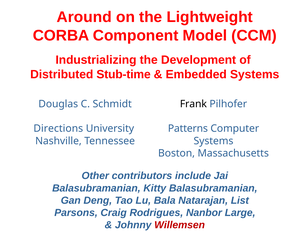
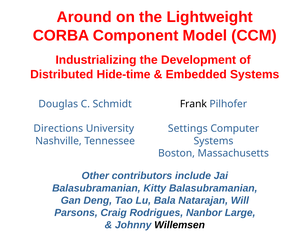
Stub-time: Stub-time -> Hide-time
Patterns: Patterns -> Settings
List: List -> Will
Willemsen colour: red -> black
